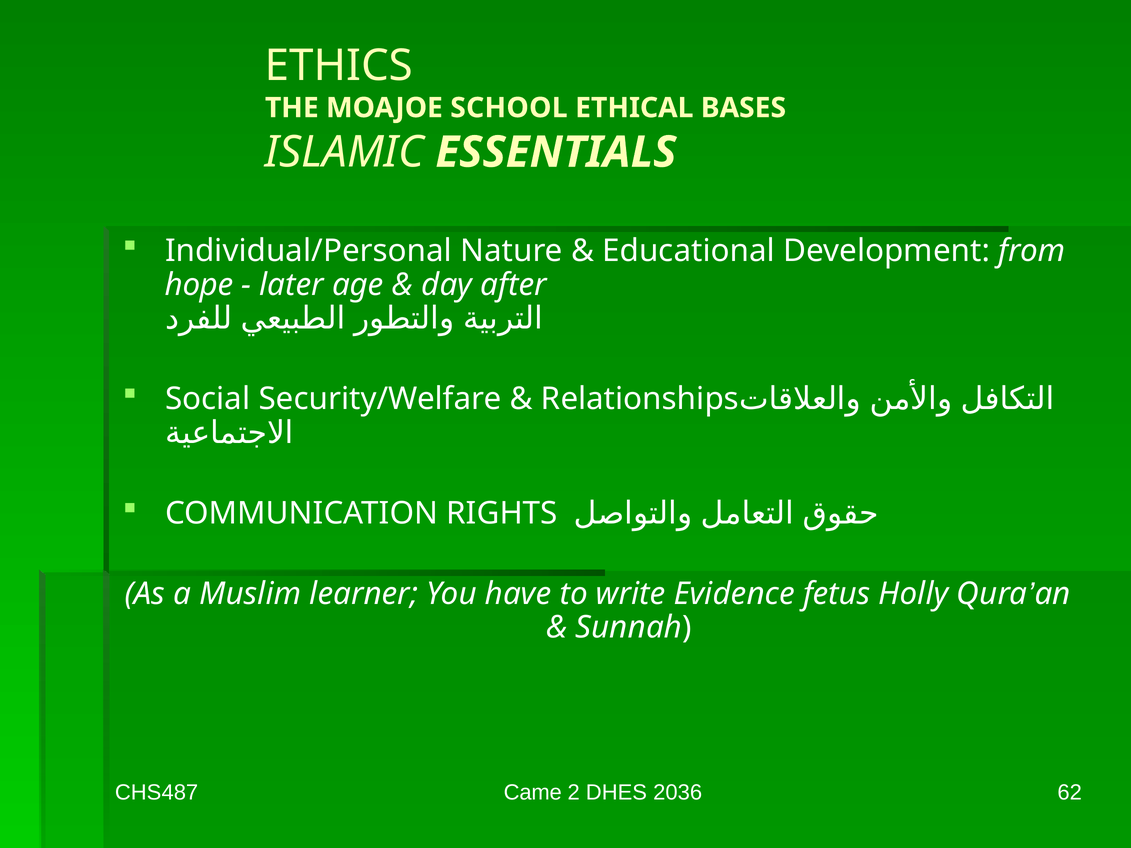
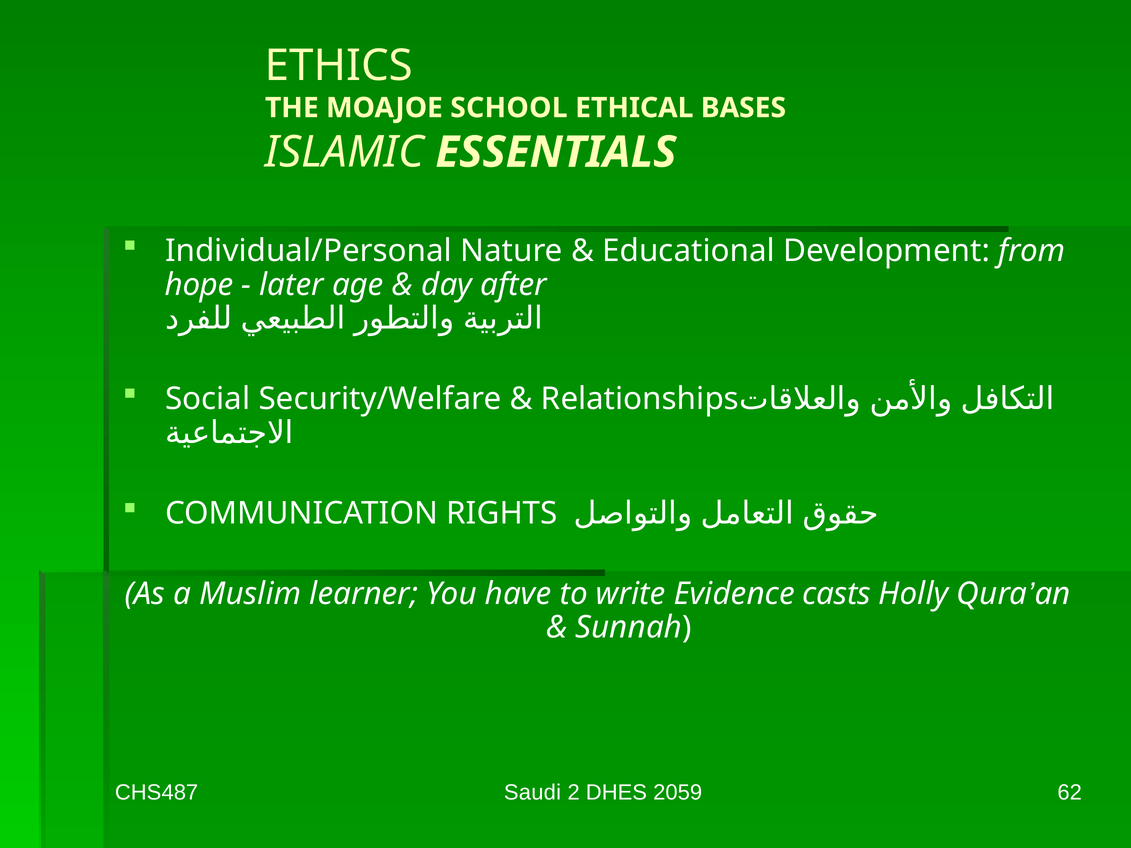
fetus: fetus -> casts
Came: Came -> Saudi
2036: 2036 -> 2059
